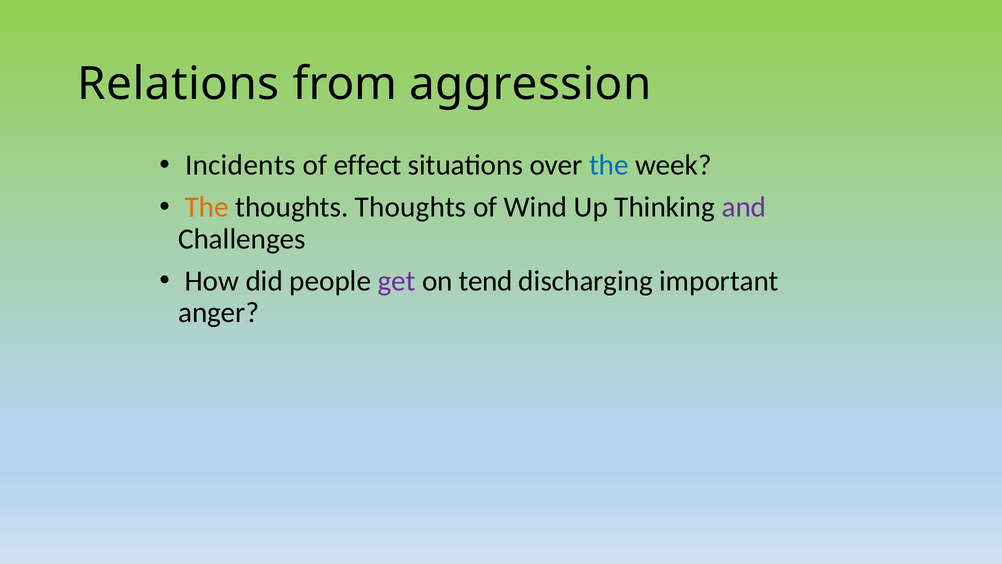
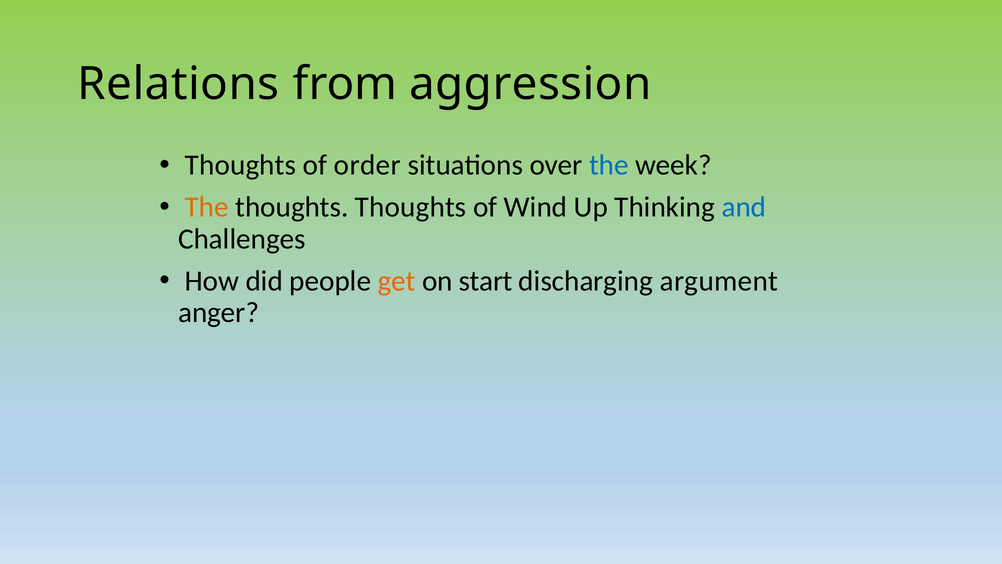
Incidents at (240, 165): Incidents -> Thoughts
effect: effect -> order
and colour: purple -> blue
get colour: purple -> orange
tend: tend -> start
important: important -> argument
